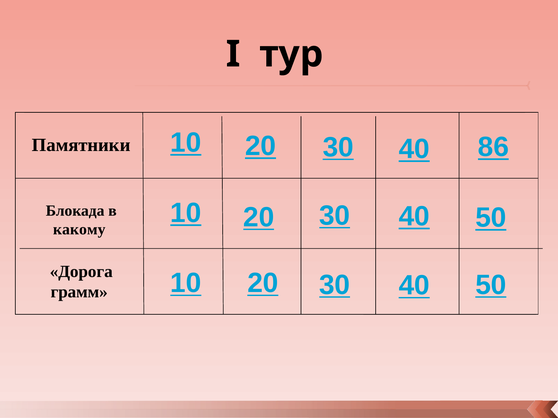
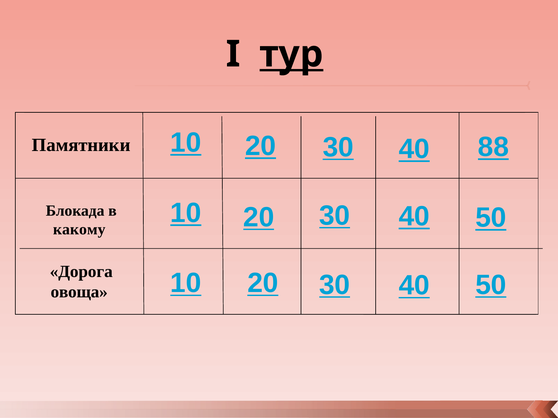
тур underline: none -> present
86: 86 -> 88
грамм: грамм -> овоща
